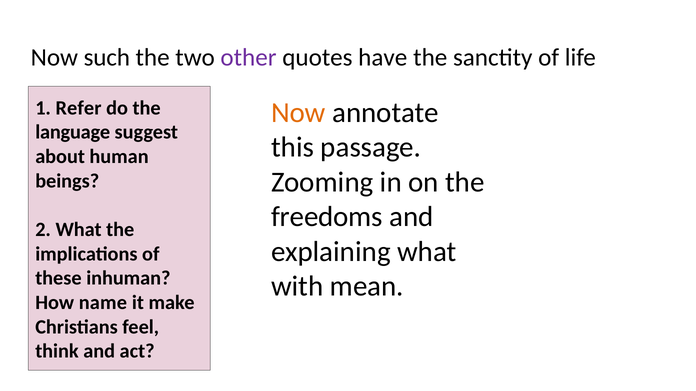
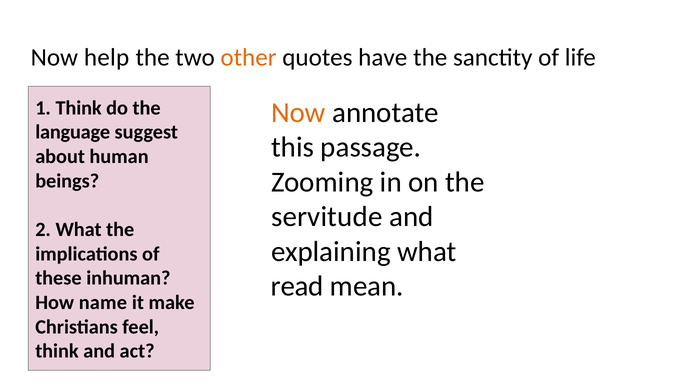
such: such -> help
other colour: purple -> orange
1 Refer: Refer -> Think
freedoms: freedoms -> servitude
with: with -> read
